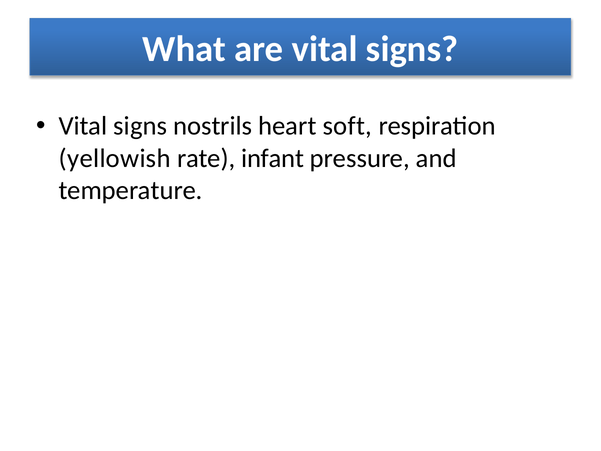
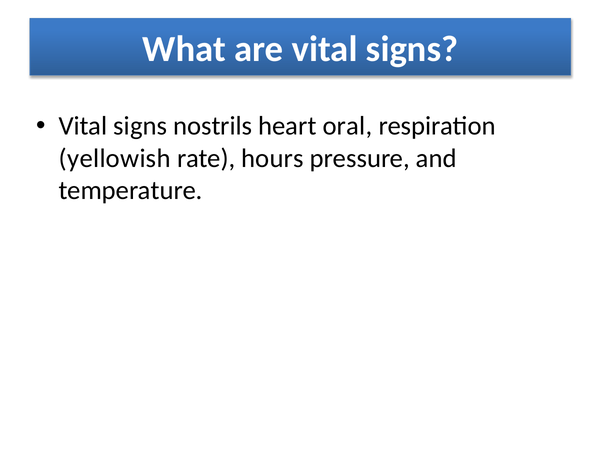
soft: soft -> oral
infant: infant -> hours
